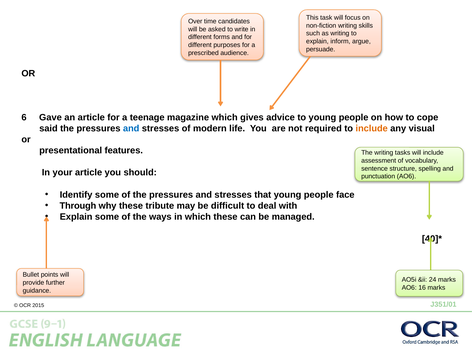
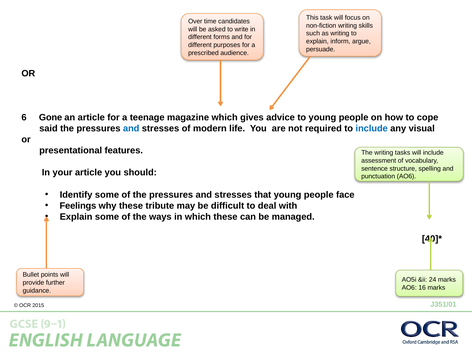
Gave: Gave -> Gone
include at (372, 129) colour: orange -> blue
Through: Through -> Feelings
